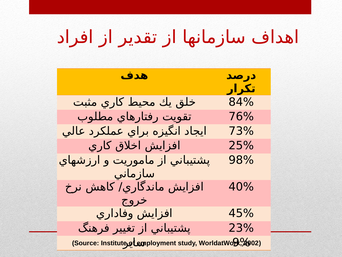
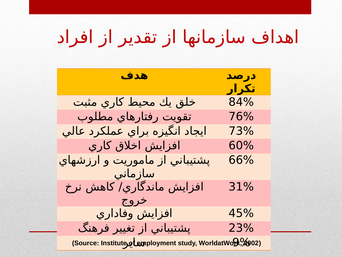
25%: 25% -> 60%
98%: 98% -> 66%
40%: 40% -> 31%
